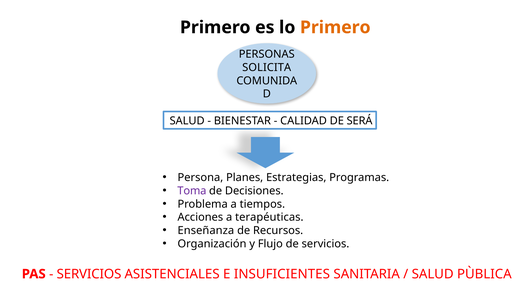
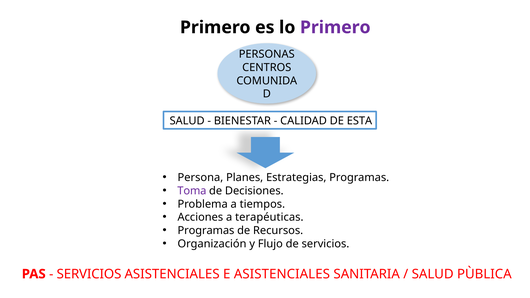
Primero at (335, 27) colour: orange -> purple
SOLICITA: SOLICITA -> CENTROS
SERÁ: SERÁ -> ESTA
Enseñanza at (206, 231): Enseñanza -> Programas
E INSUFICIENTES: INSUFICIENTES -> ASISTENCIALES
